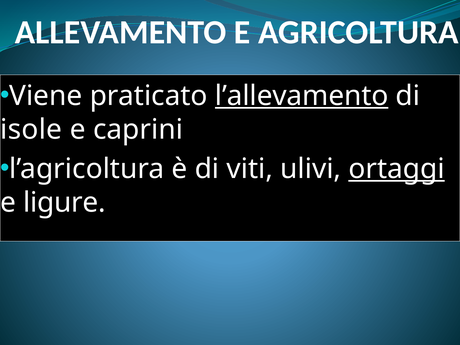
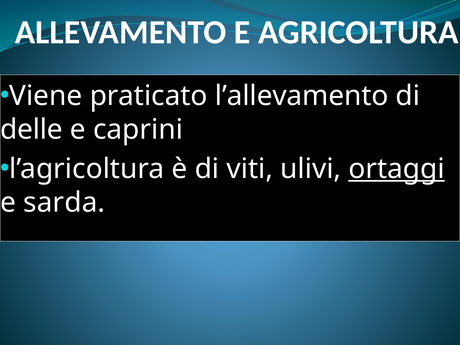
l’allevamento underline: present -> none
isole: isole -> delle
ligure: ligure -> sarda
